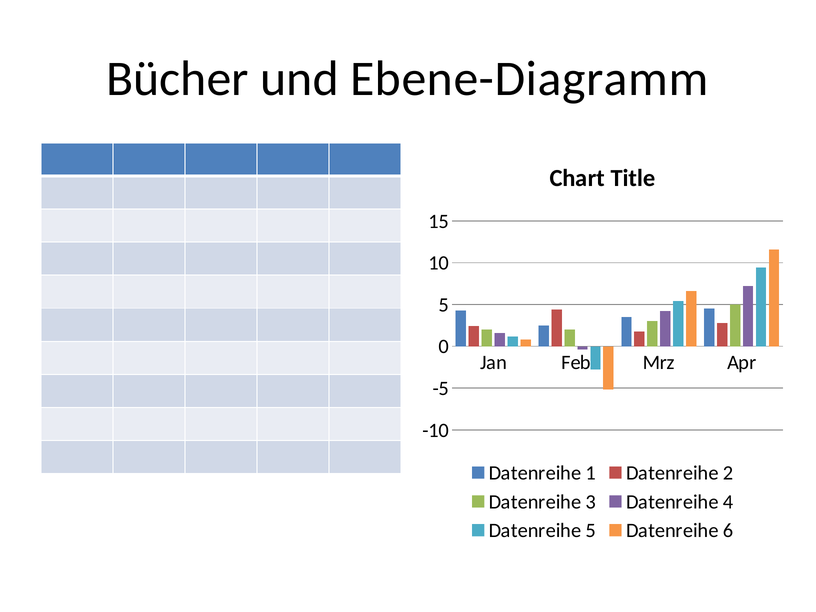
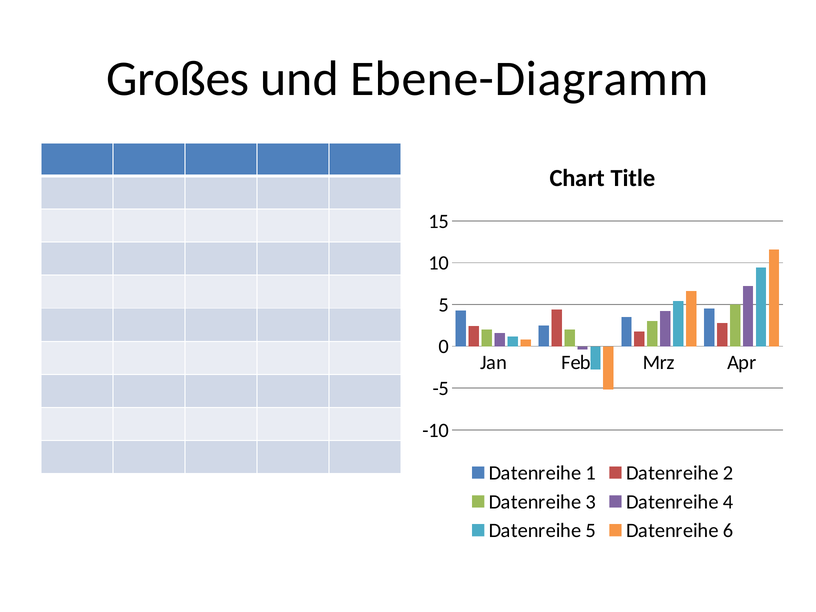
Bücher: Bücher -> Großes
